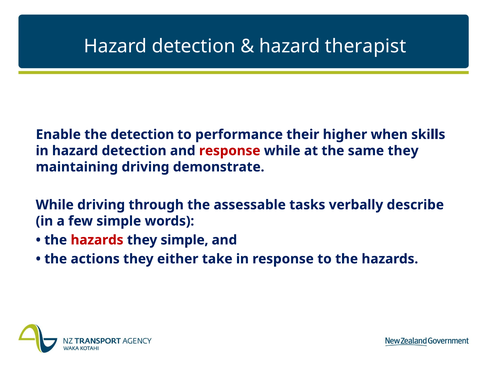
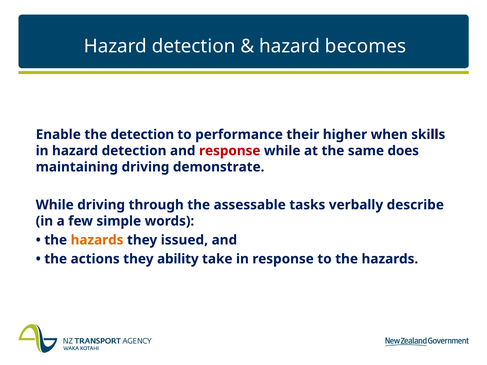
therapist: therapist -> becomes
same they: they -> does
hazards at (97, 240) colour: red -> orange
they simple: simple -> issued
either: either -> ability
